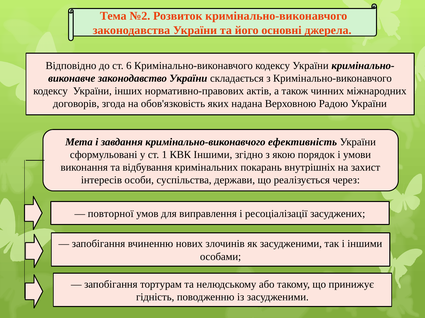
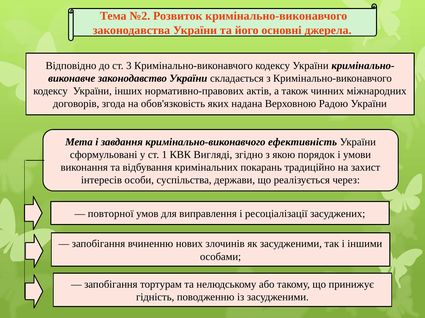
6: 6 -> 3
КВК Іншими: Іншими -> Вигляді
внутрішніх: внутрішніх -> традиційно
